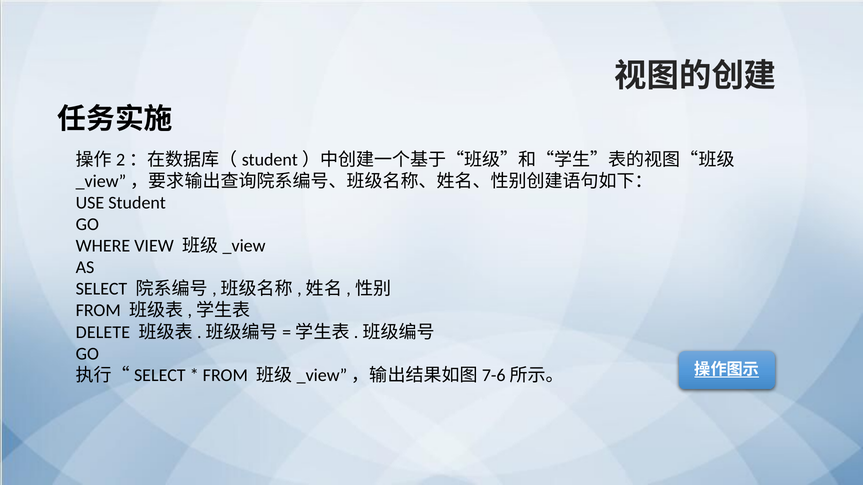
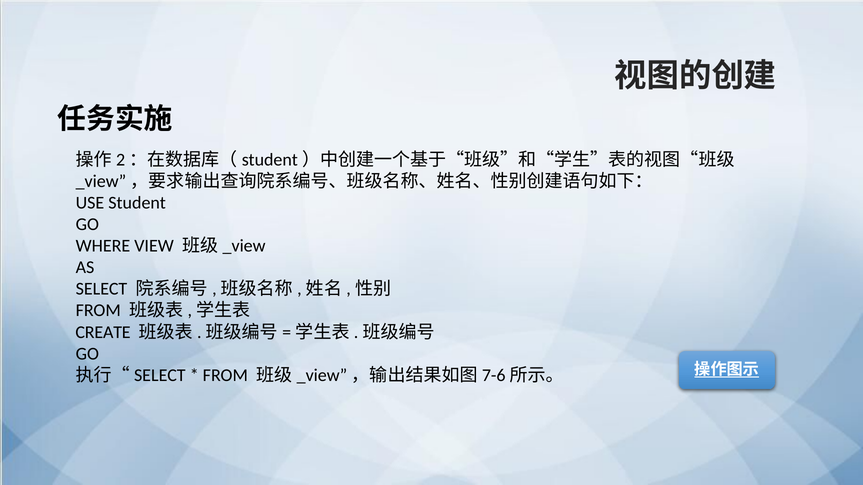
DELETE: DELETE -> CREATE
